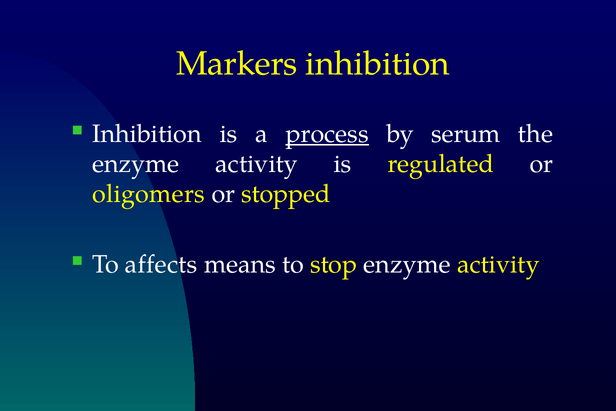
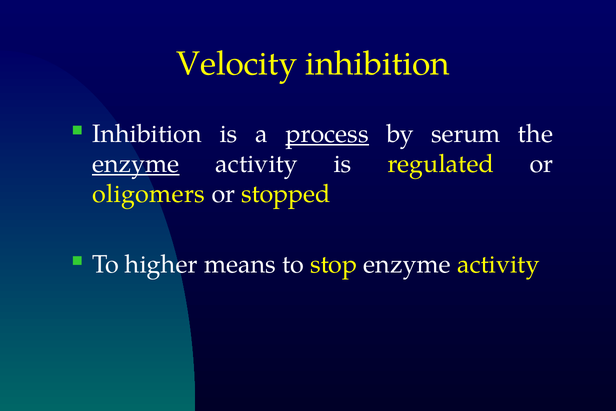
Markers: Markers -> Velocity
enzyme at (136, 164) underline: none -> present
affects: affects -> higher
